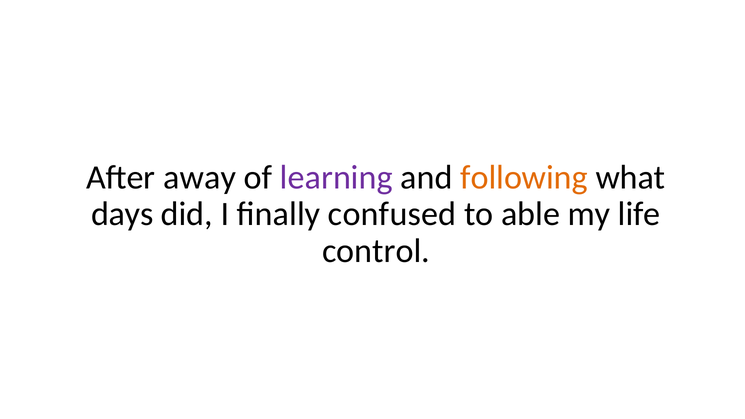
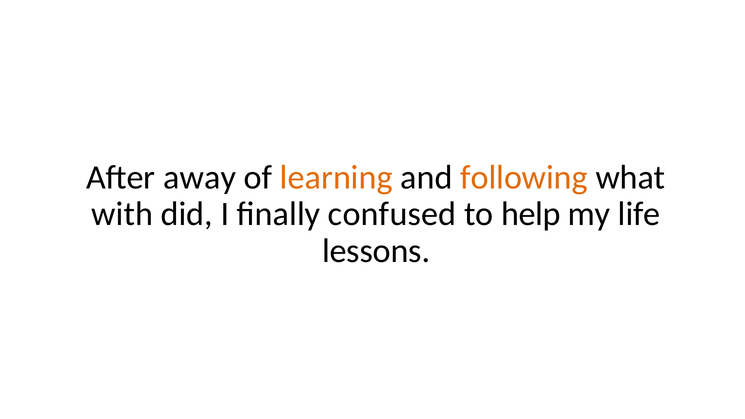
learning colour: purple -> orange
days: days -> with
able: able -> help
control: control -> lessons
